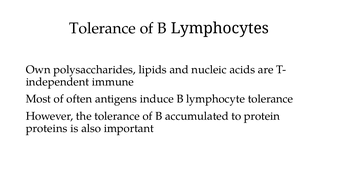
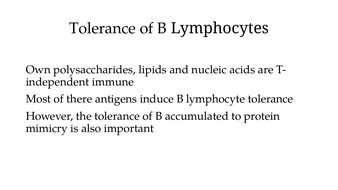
often: often -> there
proteins: proteins -> mimicry
